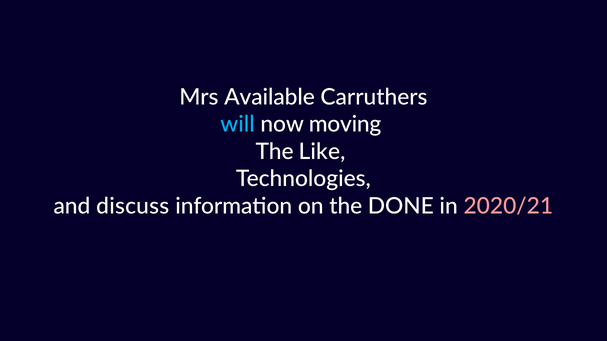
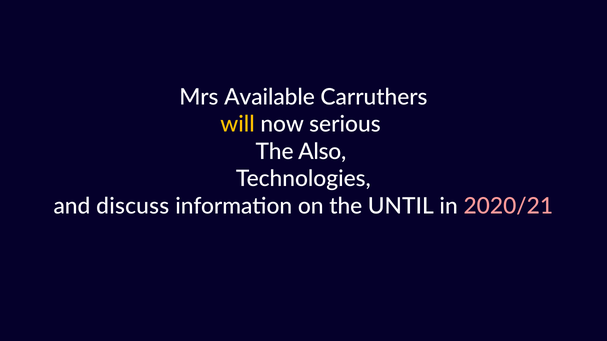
will colour: light blue -> yellow
moving: moving -> serious
Like: Like -> Also
DONE: DONE -> UNTIL
